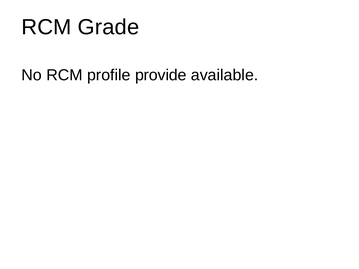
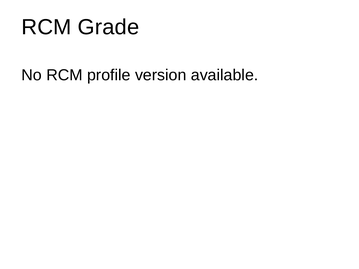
provide: provide -> version
